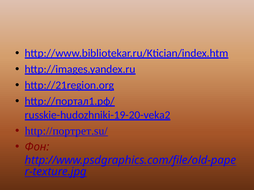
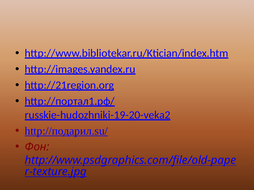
http://портрет.su/: http://портрет.su/ -> http://подарил.su/
